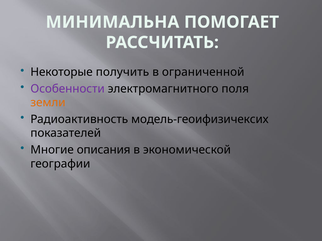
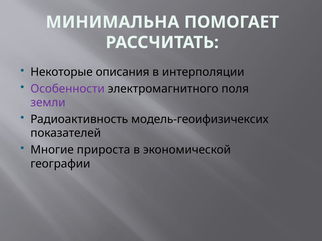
получить: получить -> описания
ограниченной: ограниченной -> интерполяции
земли colour: orange -> purple
описания: описания -> прироста
